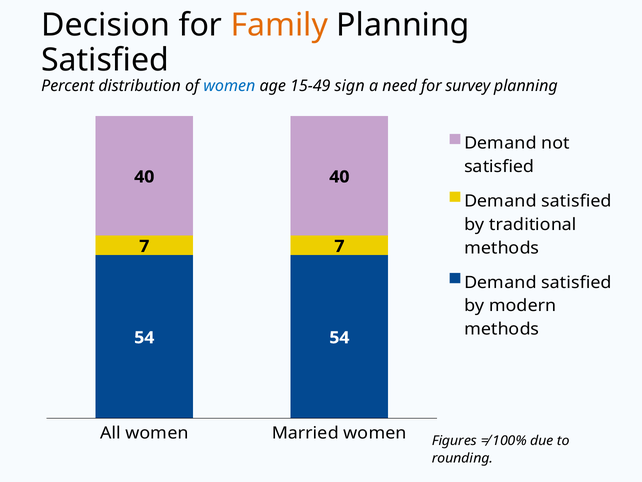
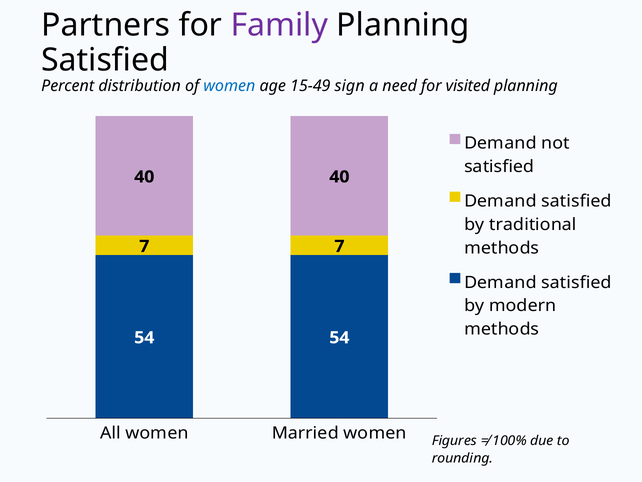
Decision: Decision -> Partners
Family colour: orange -> purple
survey: survey -> visited
